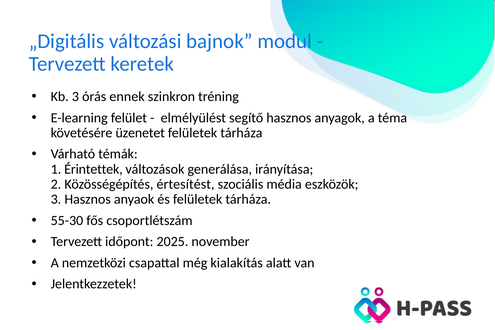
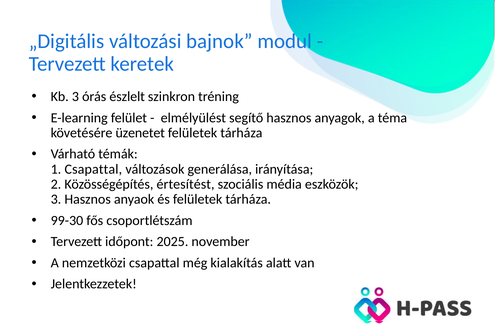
ennek: ennek -> észlelt
1 Érintettek: Érintettek -> Csapattal
55-30: 55-30 -> 99-30
